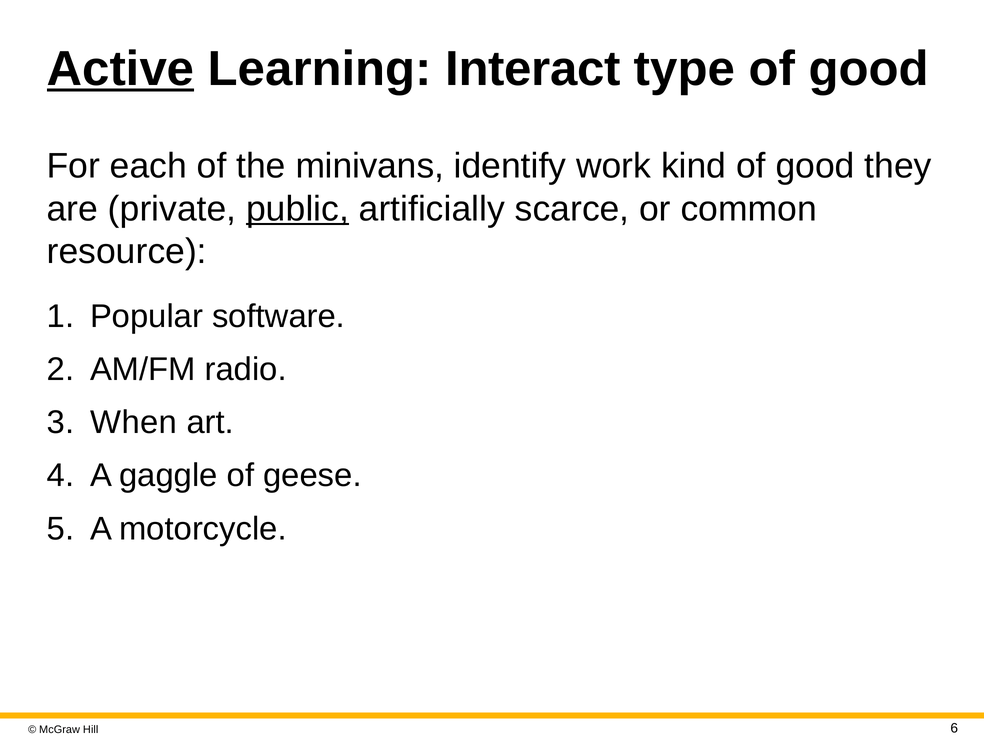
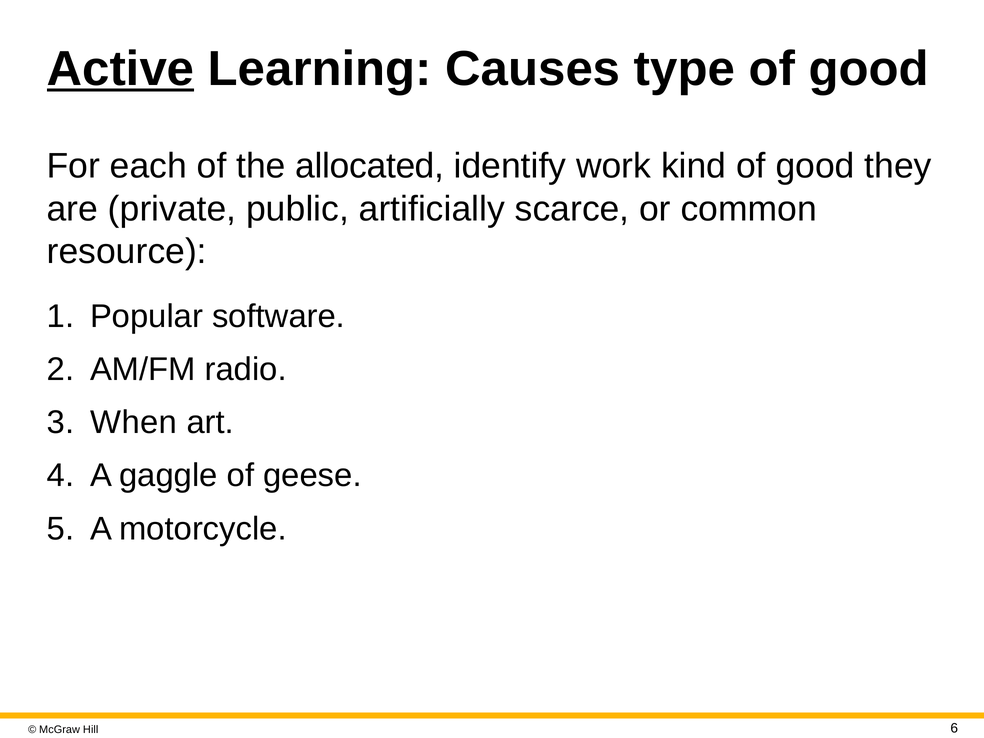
Interact: Interact -> Causes
minivans: minivans -> allocated
public underline: present -> none
